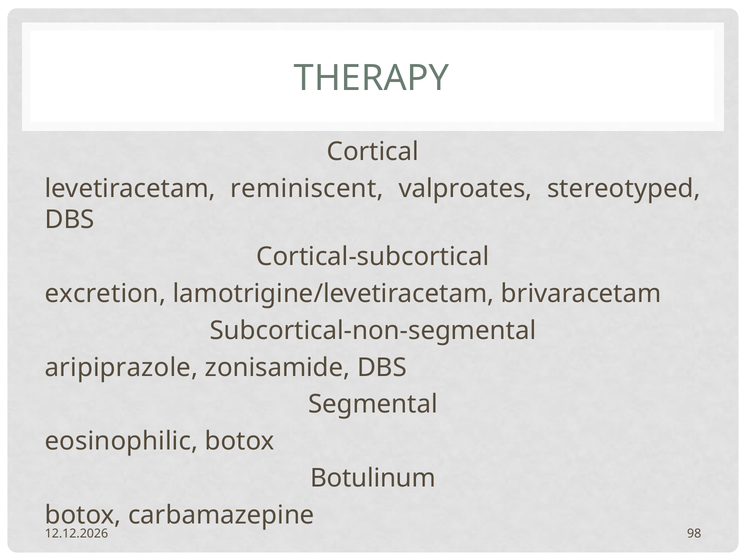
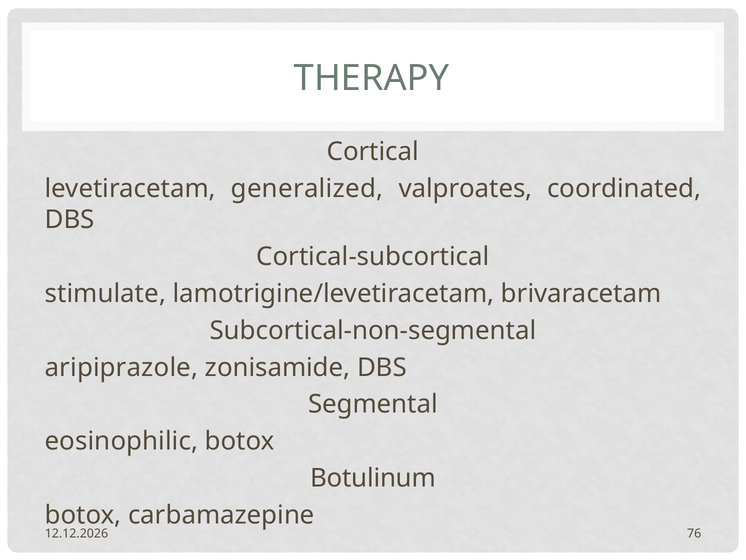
reminiscent: reminiscent -> generalized
stereotyped: stereotyped -> coordinated
excretion: excretion -> stimulate
98: 98 -> 76
